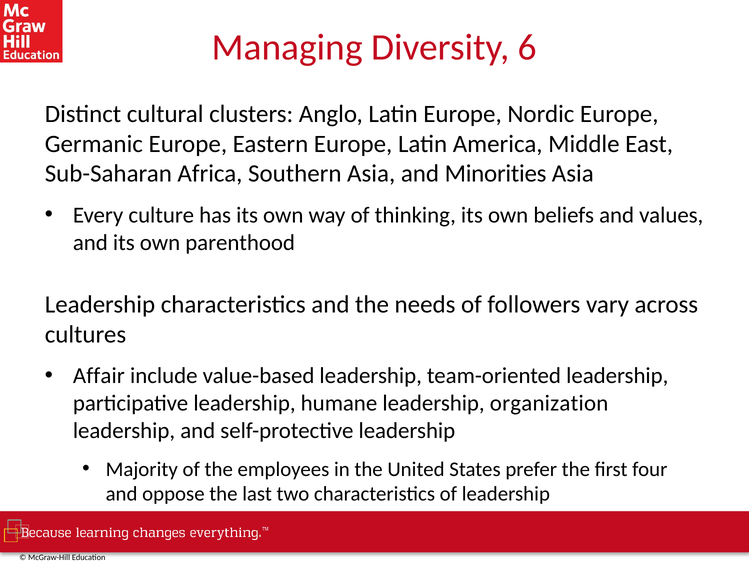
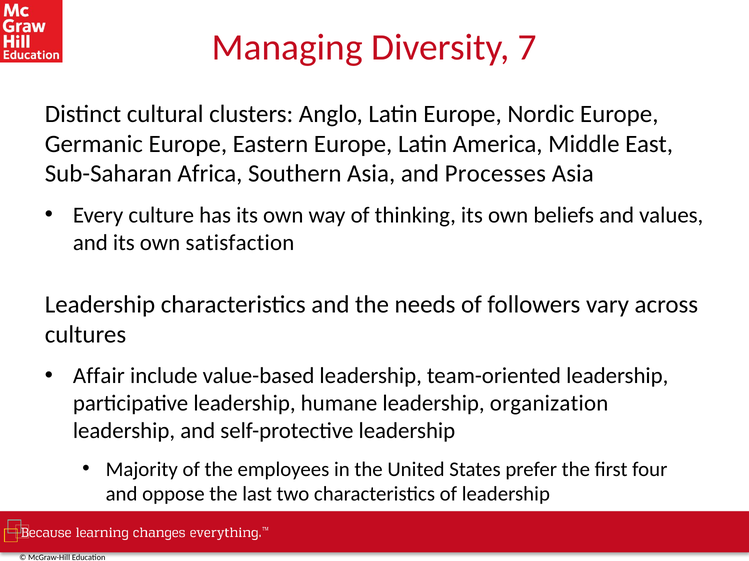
6: 6 -> 7
Minorities: Minorities -> Processes
parenthood: parenthood -> satisfaction
